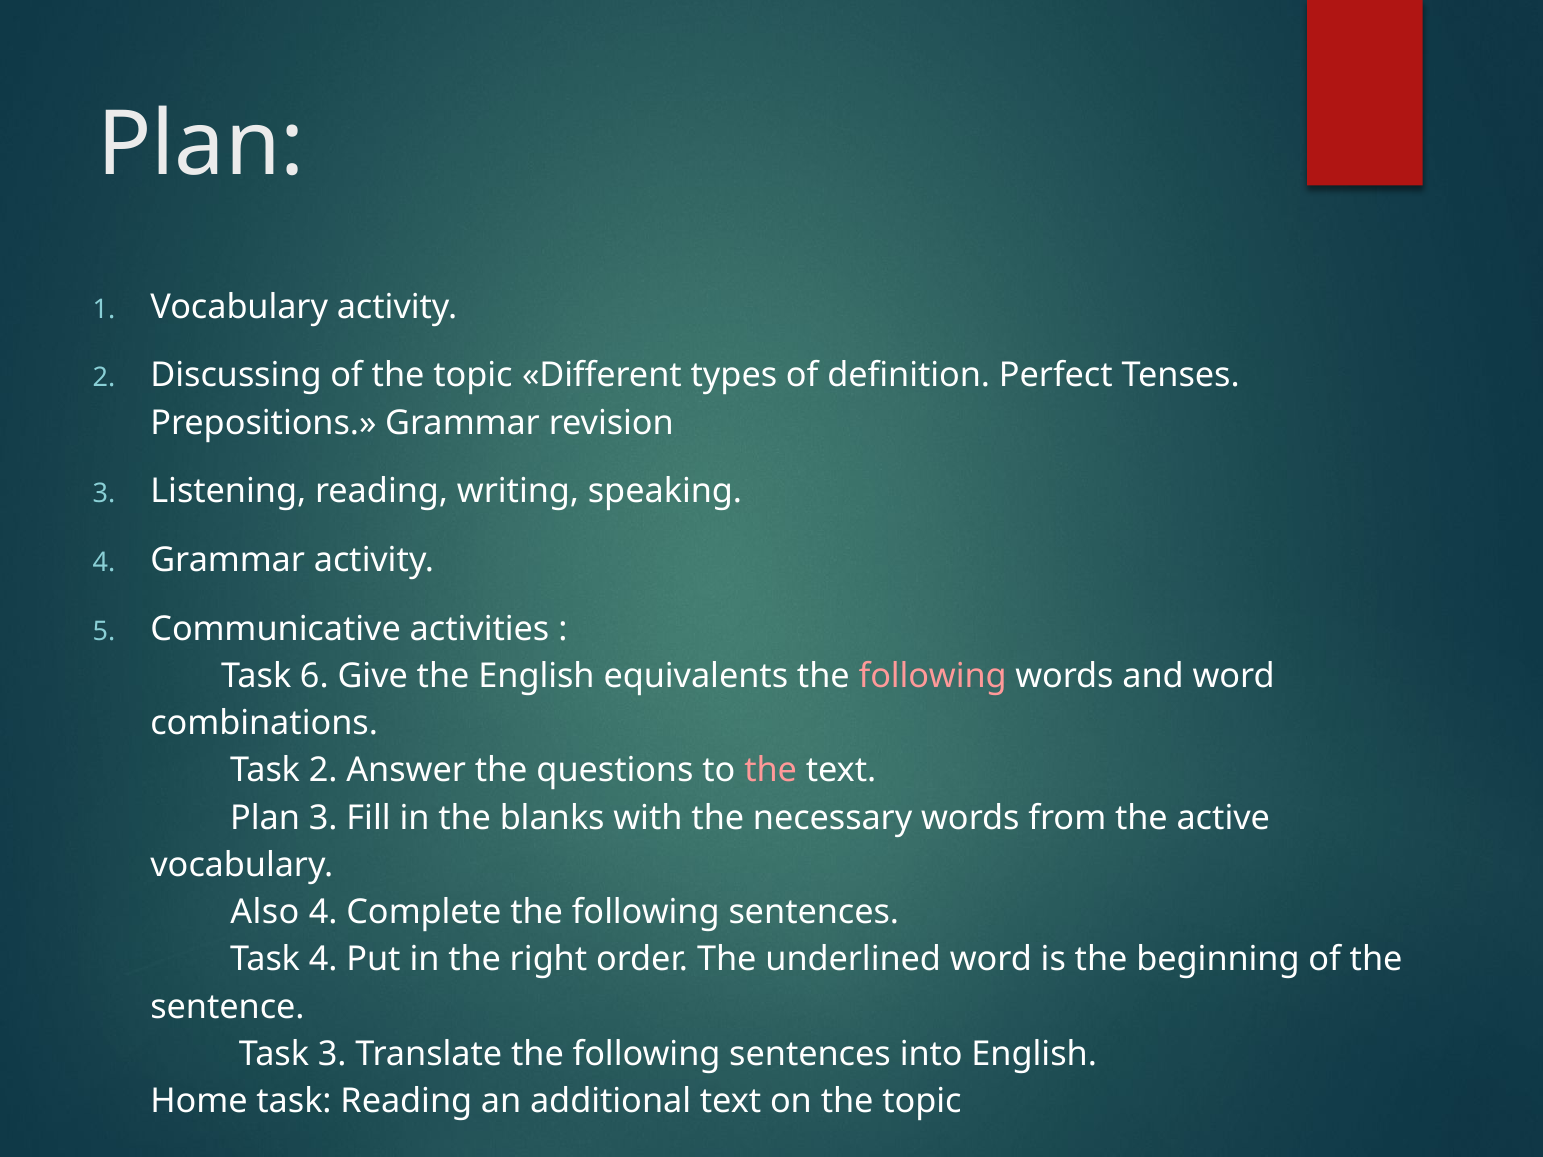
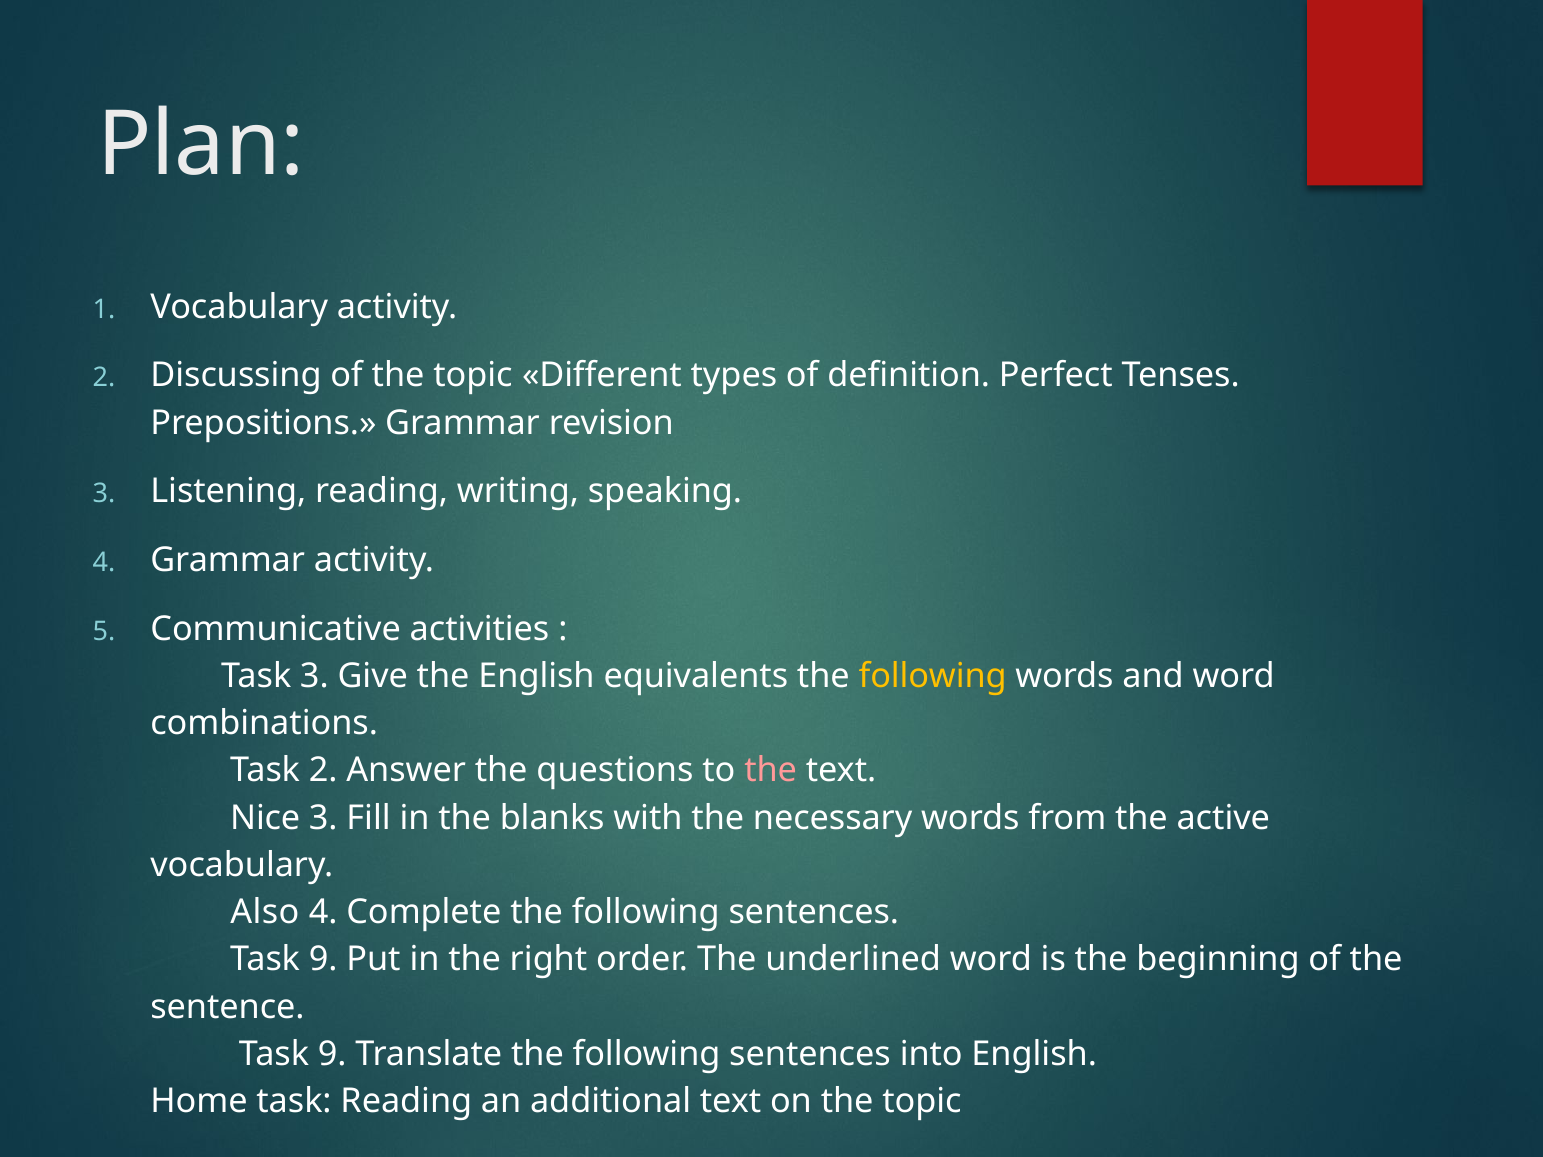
Task 6: 6 -> 3
following at (933, 676) colour: pink -> yellow
Plan at (265, 818): Plan -> Nice
4 at (323, 960): 4 -> 9
3 at (332, 1054): 3 -> 9
